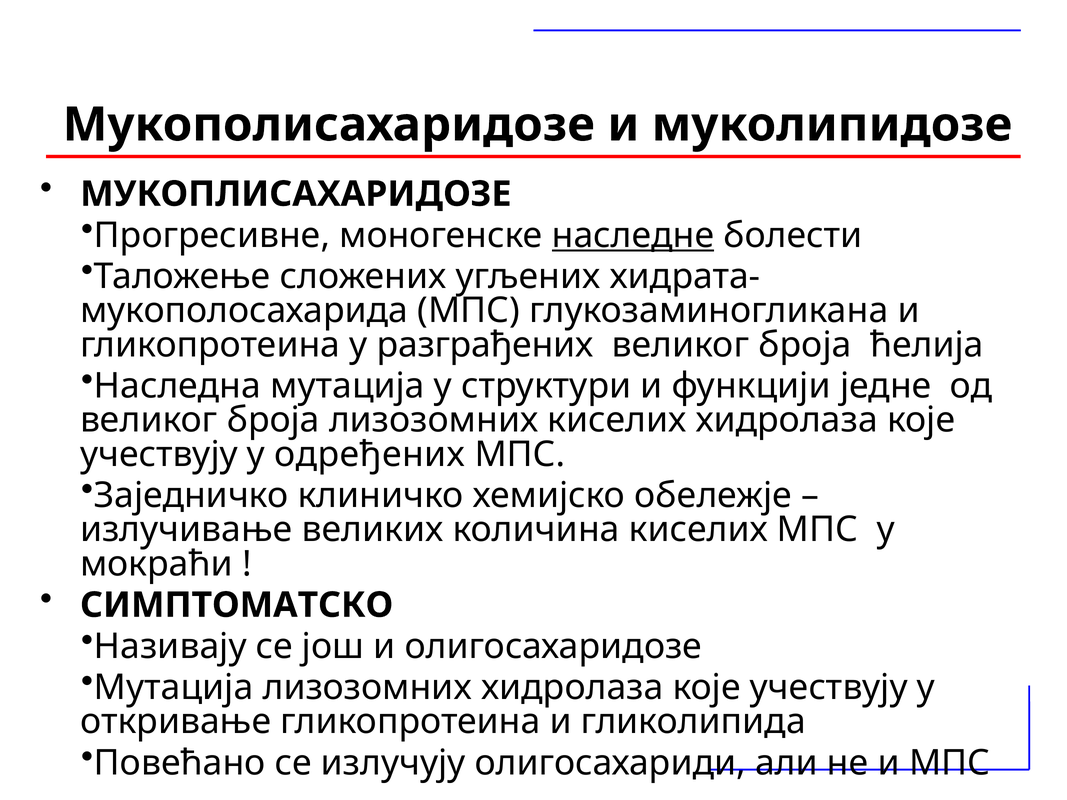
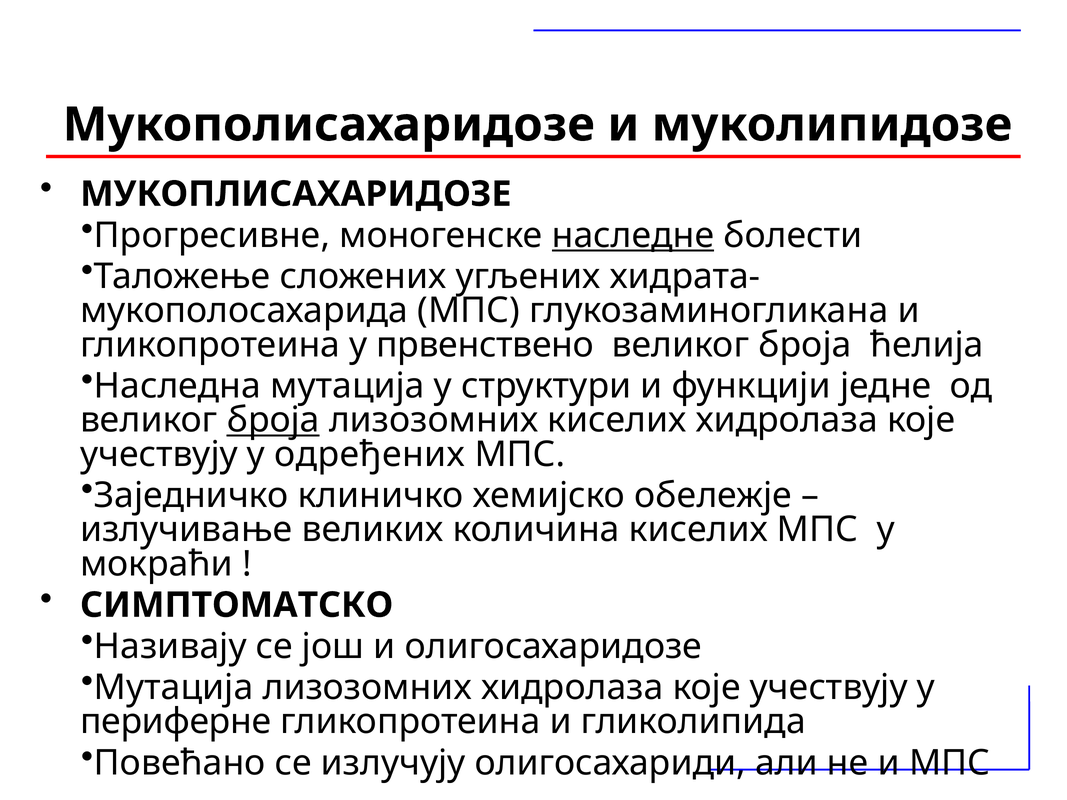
разграђених: разграђених -> првенствено
броја at (273, 420) underline: none -> present
откривање: откривање -> периферне
